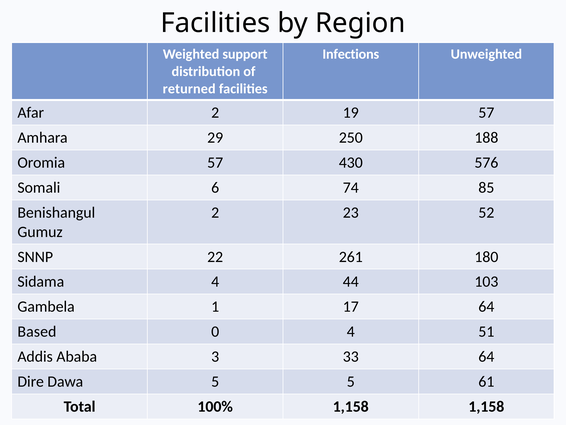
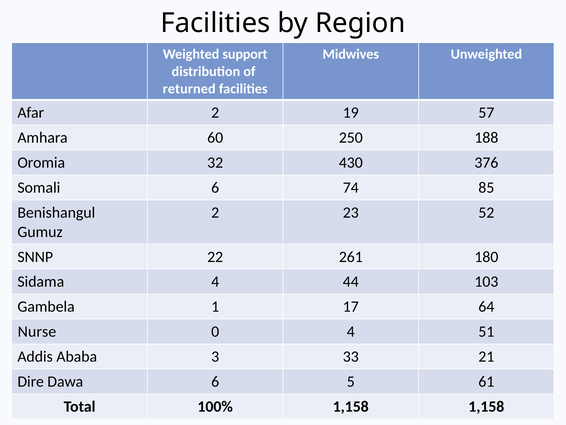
Infections: Infections -> Midwives
29: 29 -> 60
Oromia 57: 57 -> 32
576: 576 -> 376
Based: Based -> Nurse
33 64: 64 -> 21
Dawa 5: 5 -> 6
